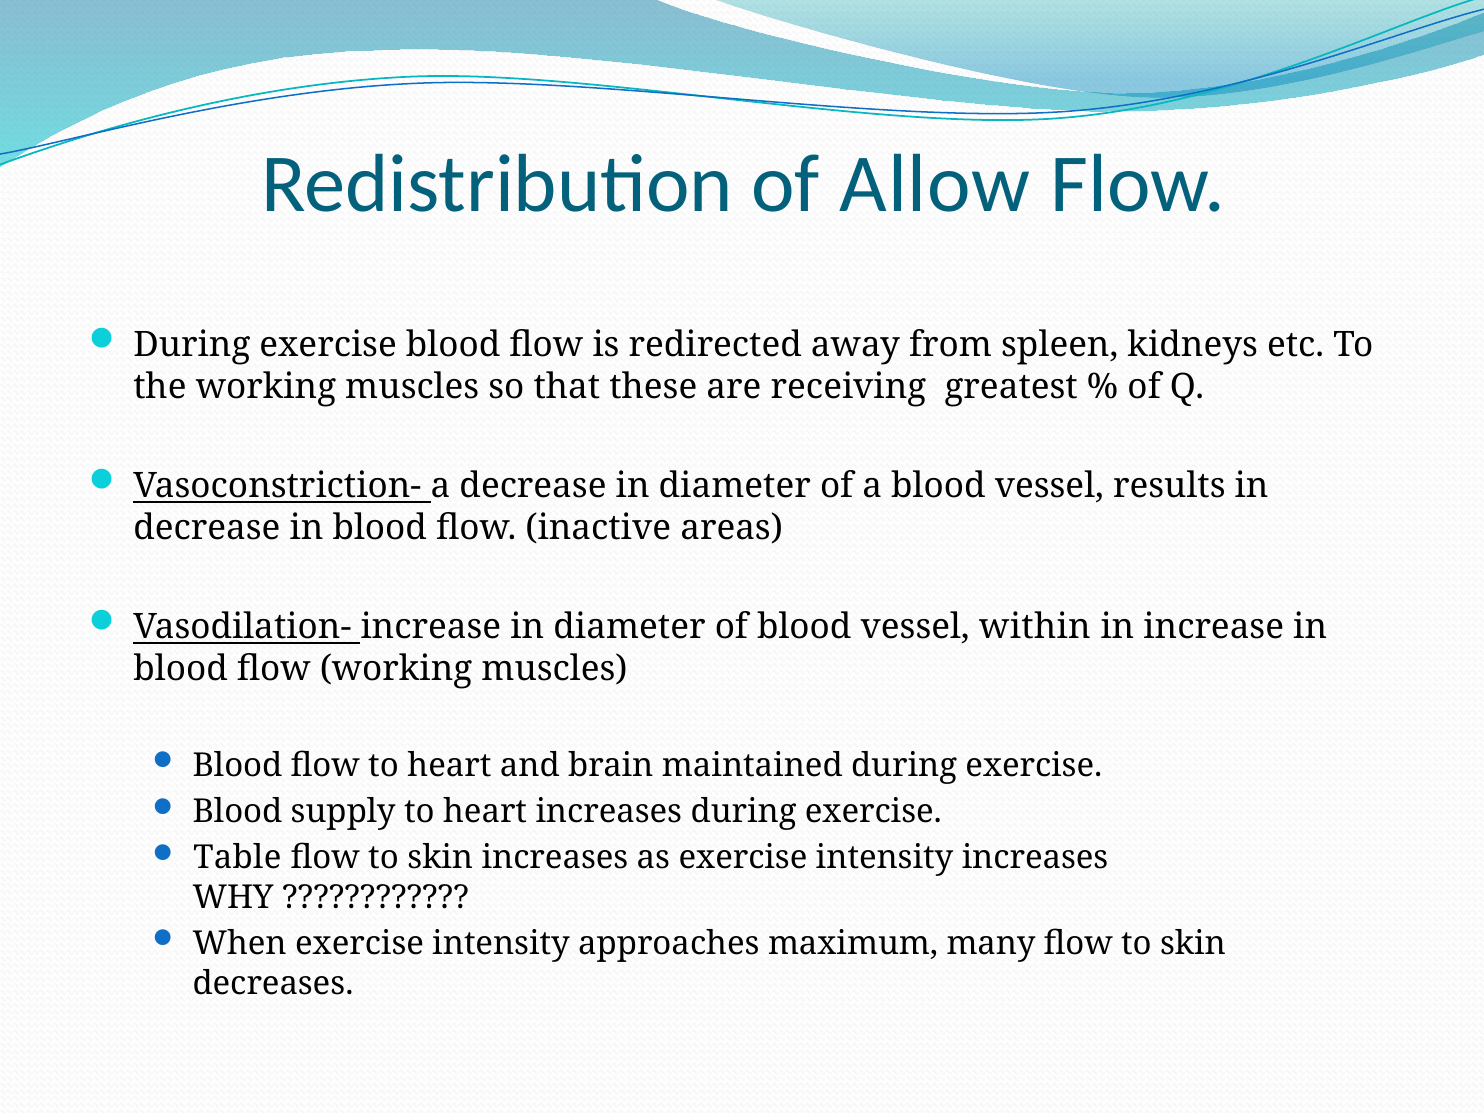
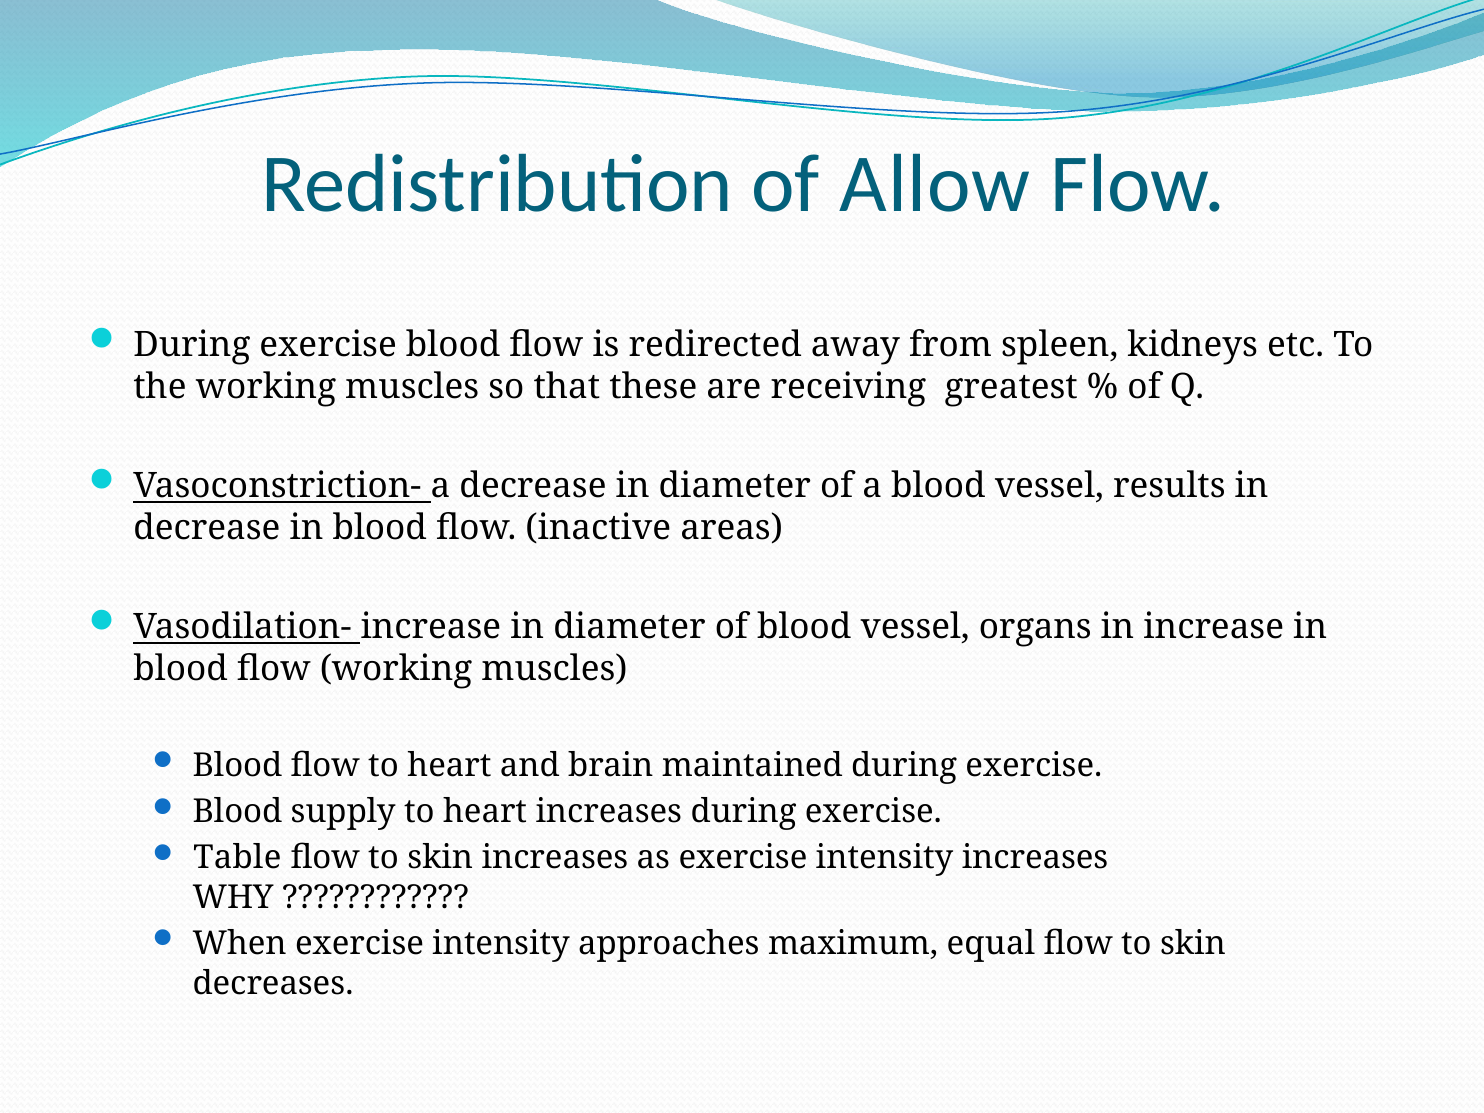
within: within -> organs
many: many -> equal
